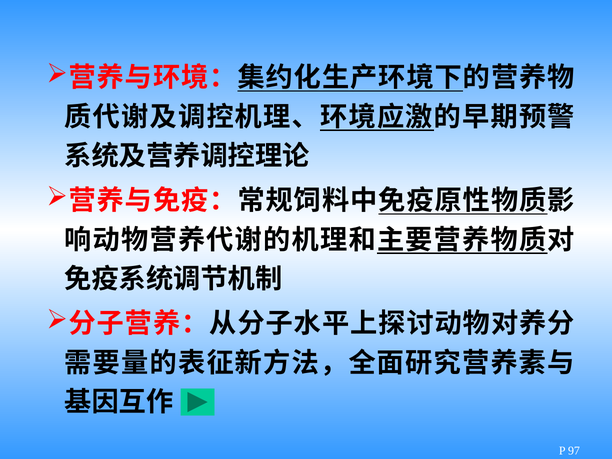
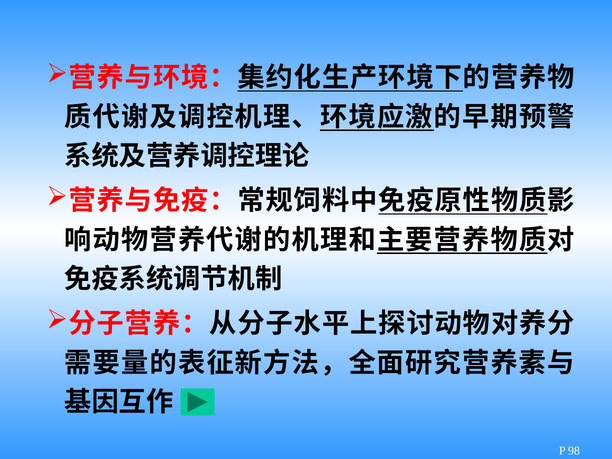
97: 97 -> 98
